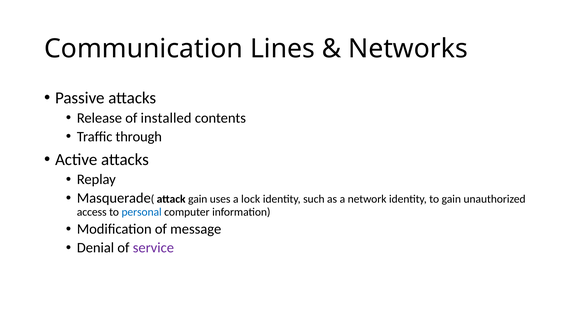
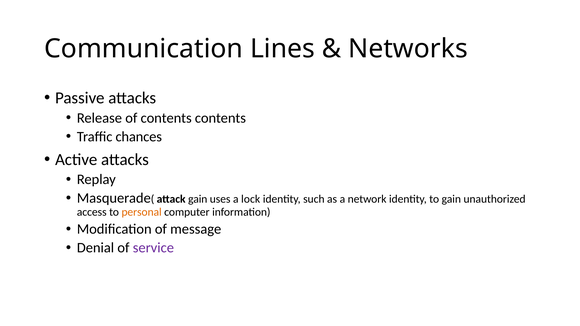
of installed: installed -> contents
through: through -> chances
personal colour: blue -> orange
